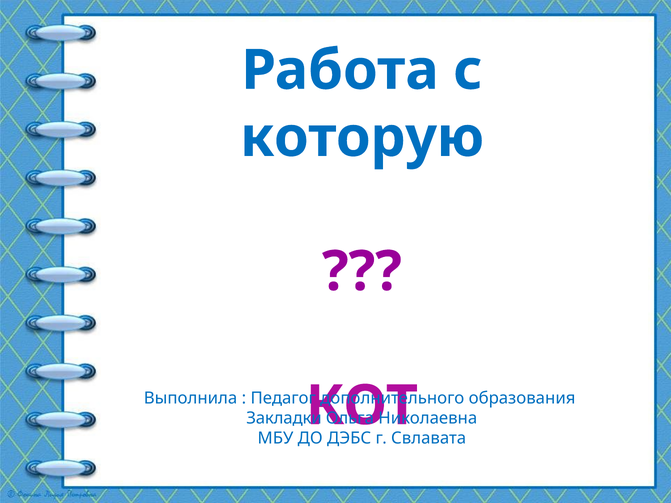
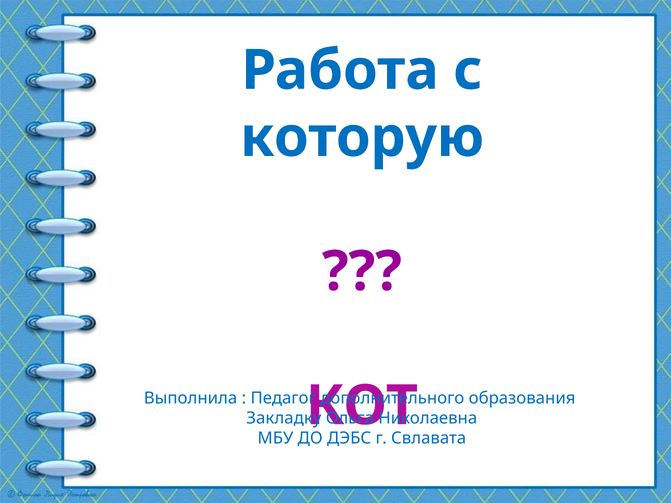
Закладки: Закладки -> Закладку
